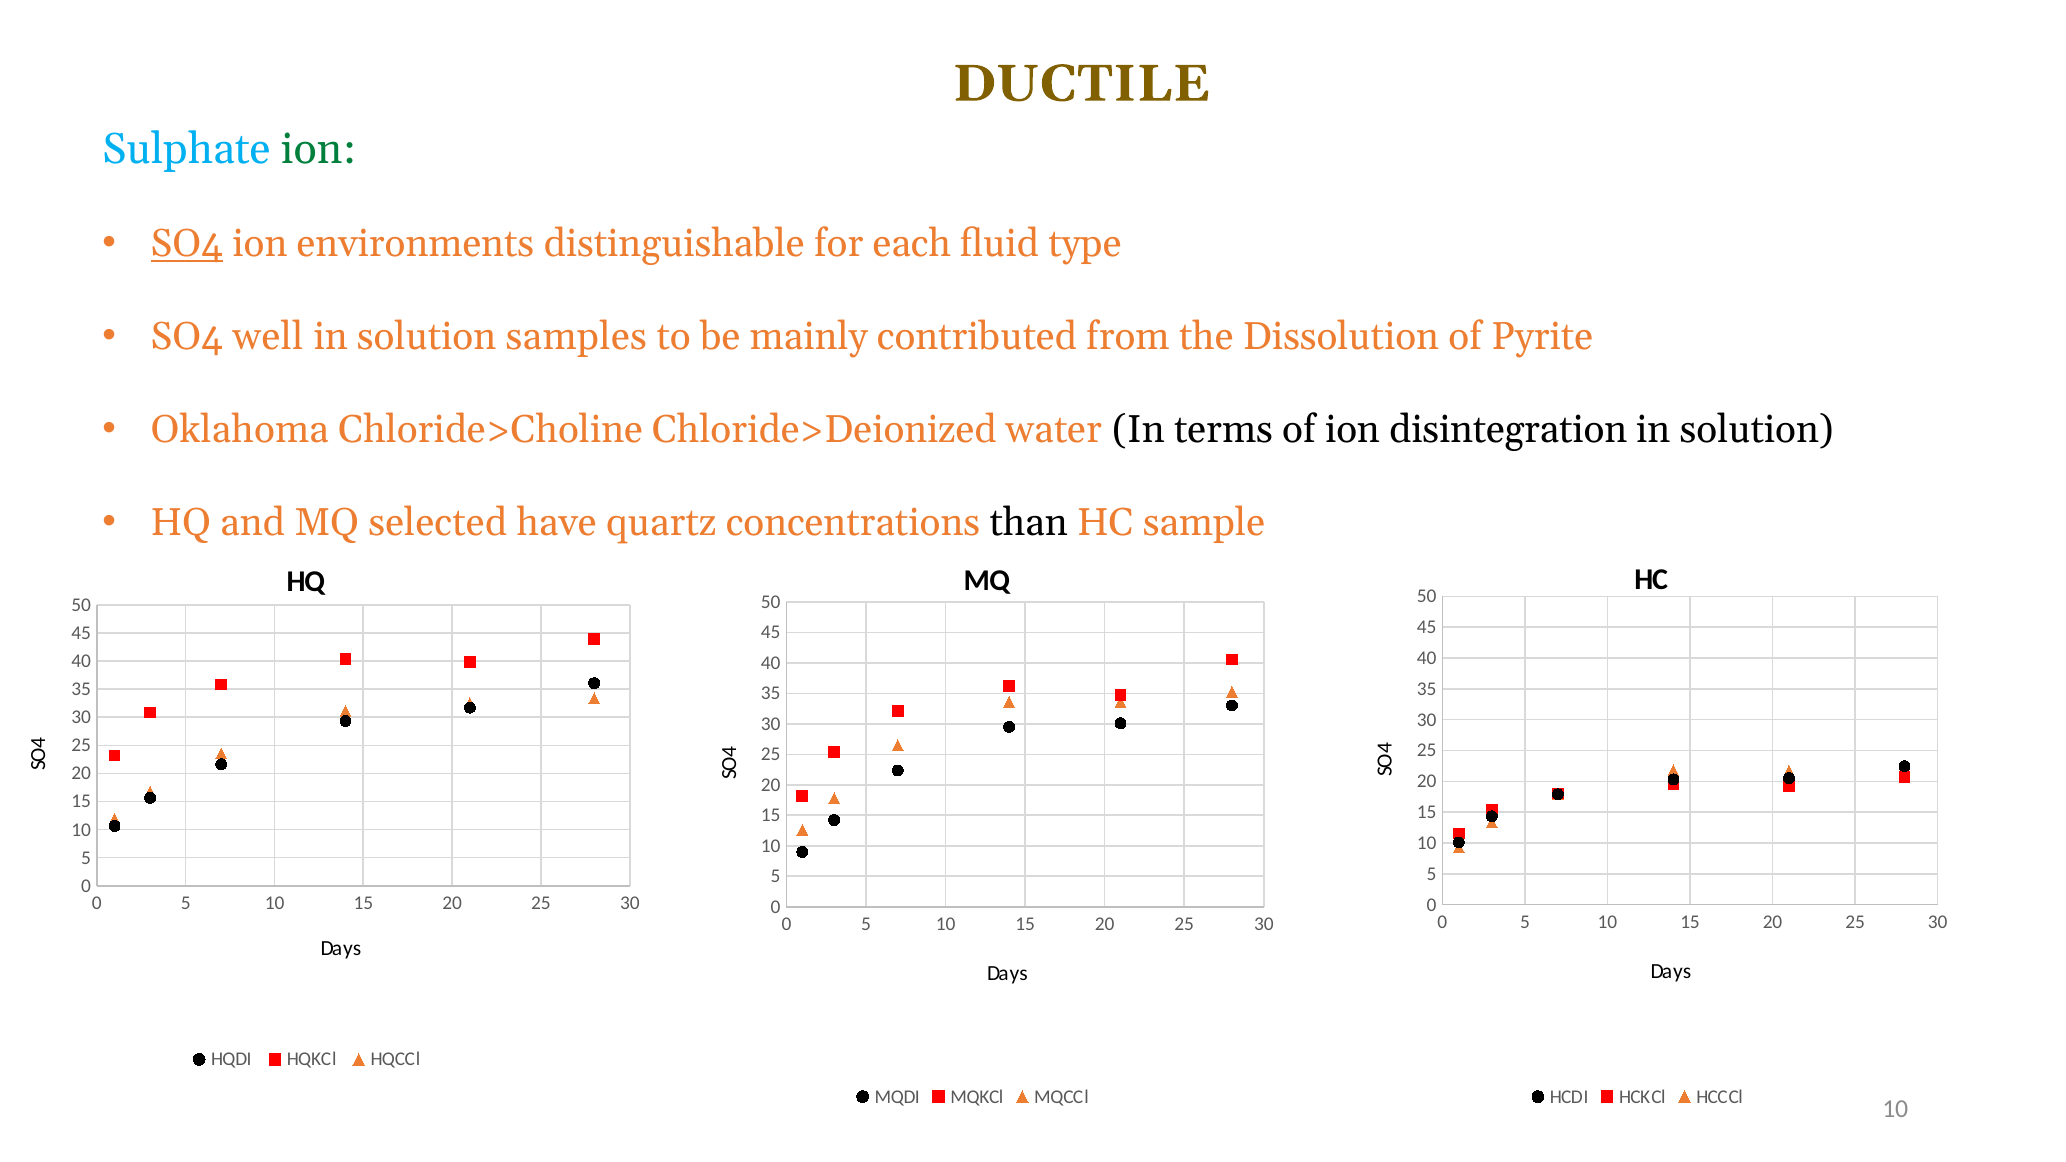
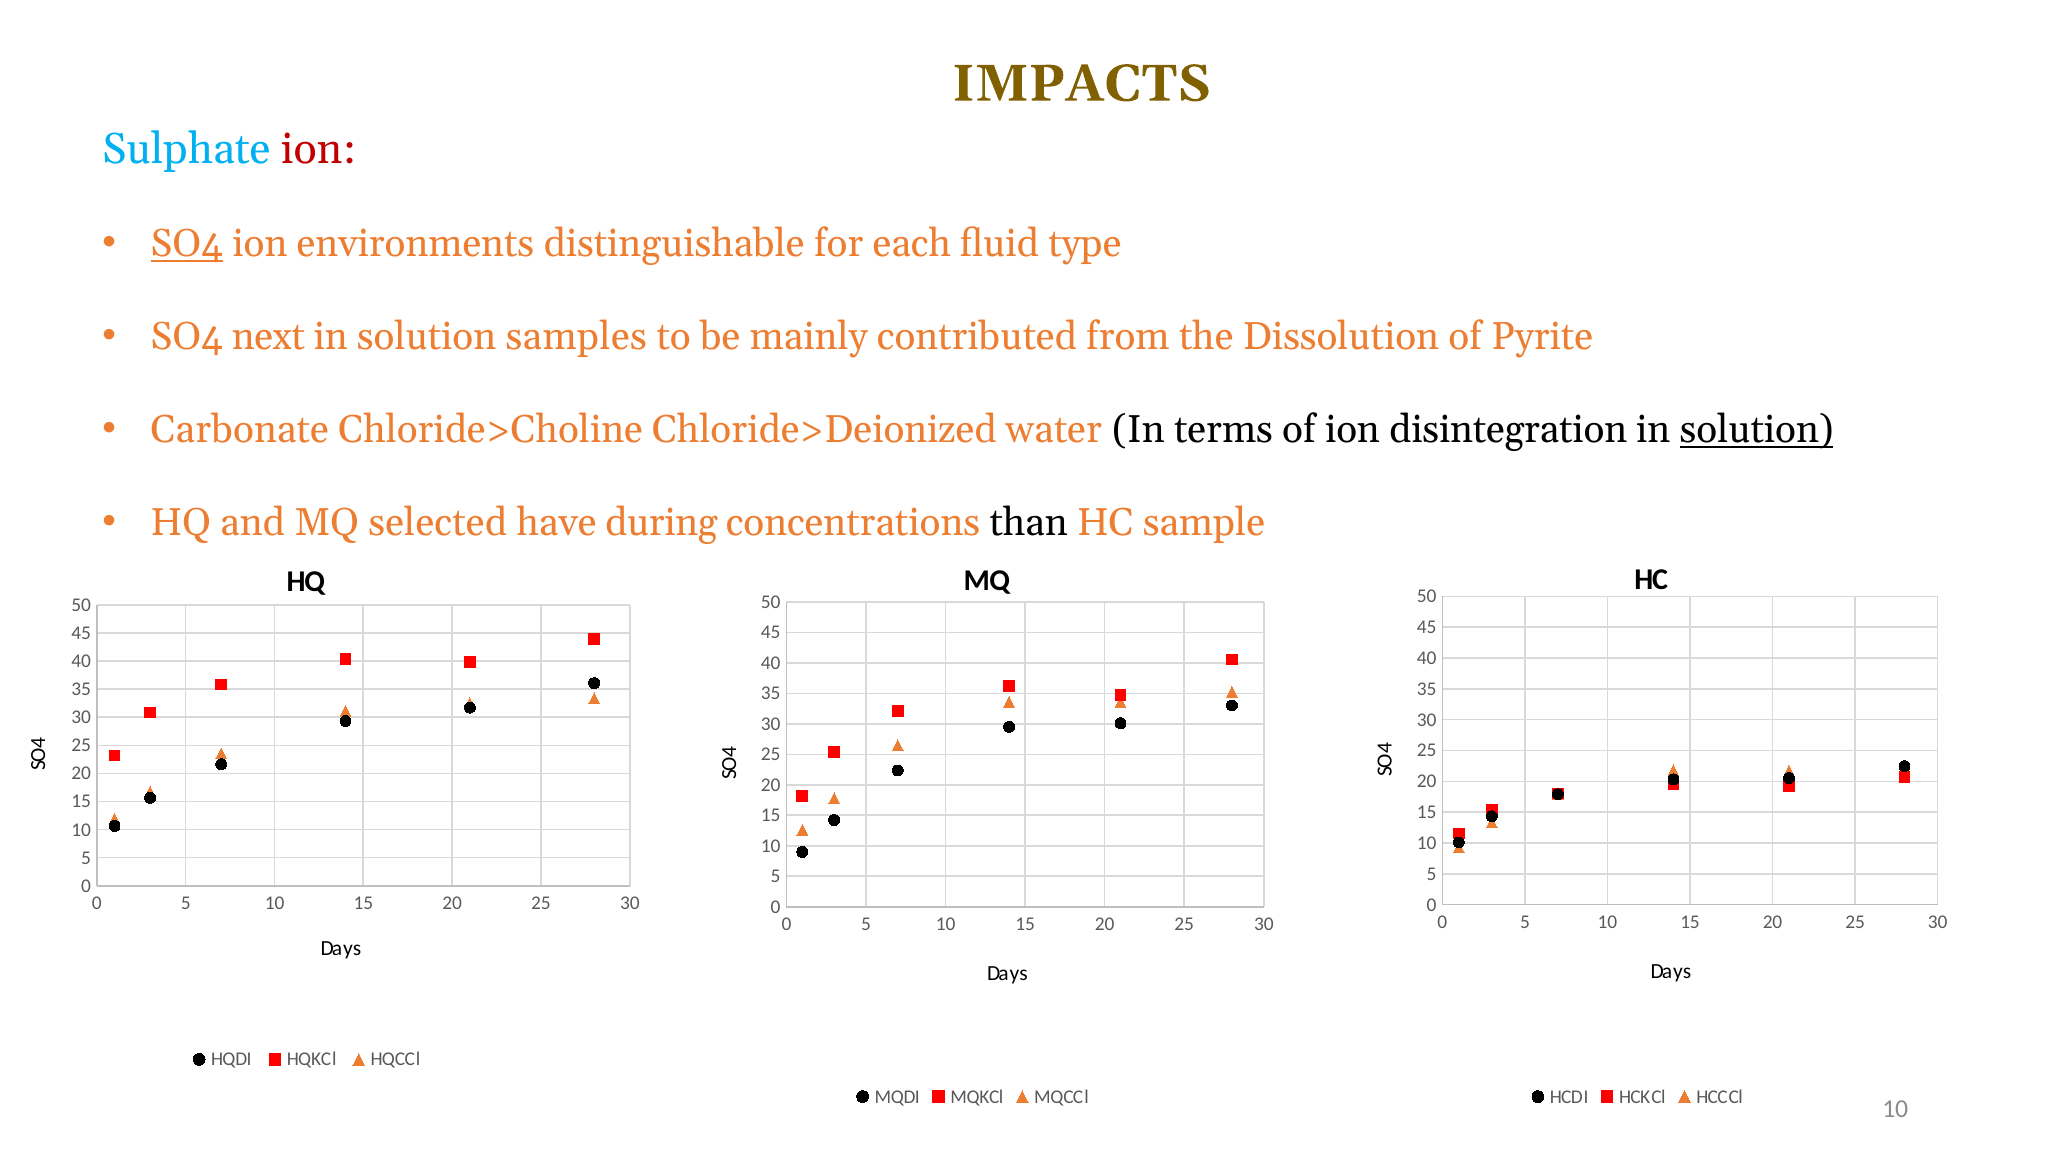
DUCTILE: DUCTILE -> IMPACTS
ion at (318, 149) colour: green -> red
well: well -> next
Oklahoma: Oklahoma -> Carbonate
solution at (1757, 430) underline: none -> present
quartz: quartz -> during
